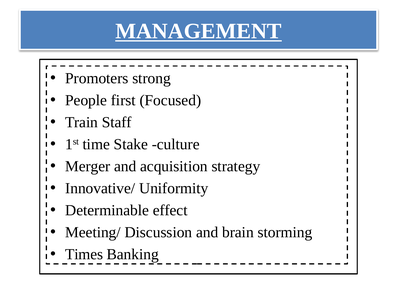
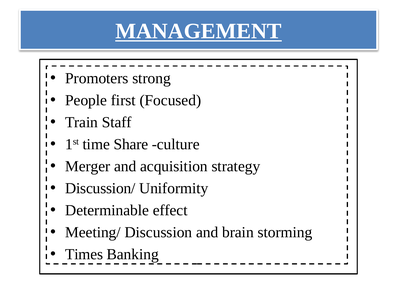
Stake: Stake -> Share
Innovative/: Innovative/ -> Discussion/
